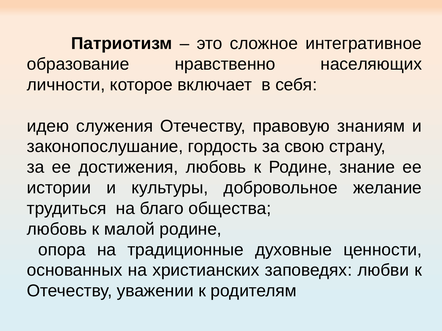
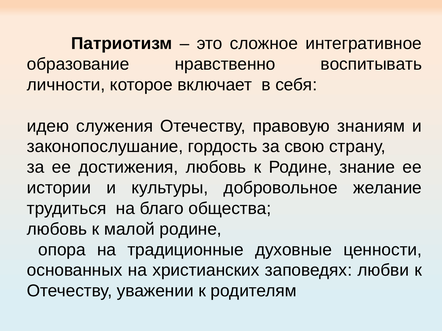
населяющих: населяющих -> воспитывать
